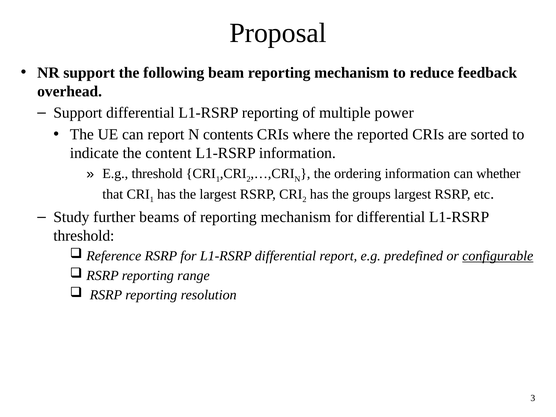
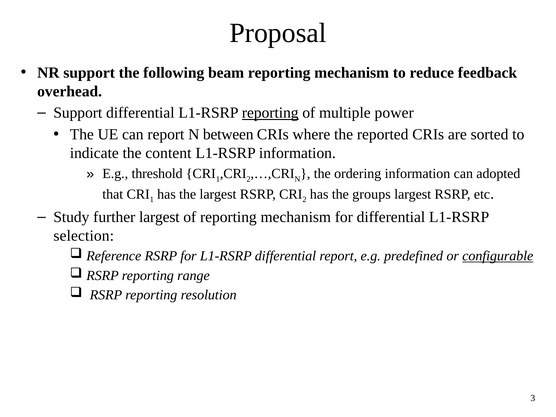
reporting at (270, 113) underline: none -> present
contents: contents -> between
whether: whether -> adopted
further beams: beams -> largest
threshold at (84, 236): threshold -> selection
